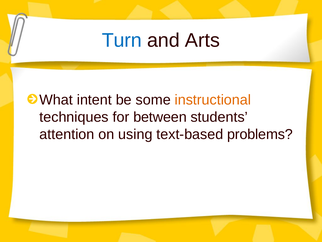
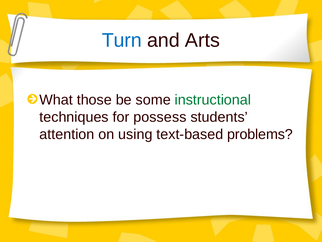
intent: intent -> those
instructional colour: orange -> green
between: between -> possess
